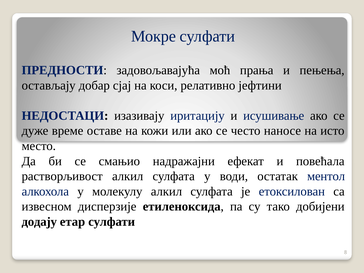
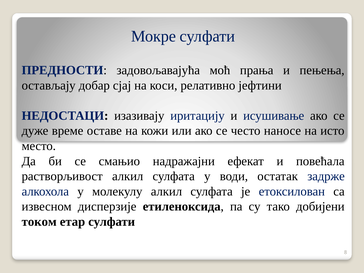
ментол: ментол -> задрже
додају: додају -> током
